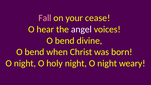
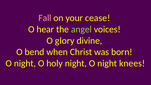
angel colour: white -> light green
bend at (65, 41): bend -> glory
weary: weary -> knees
